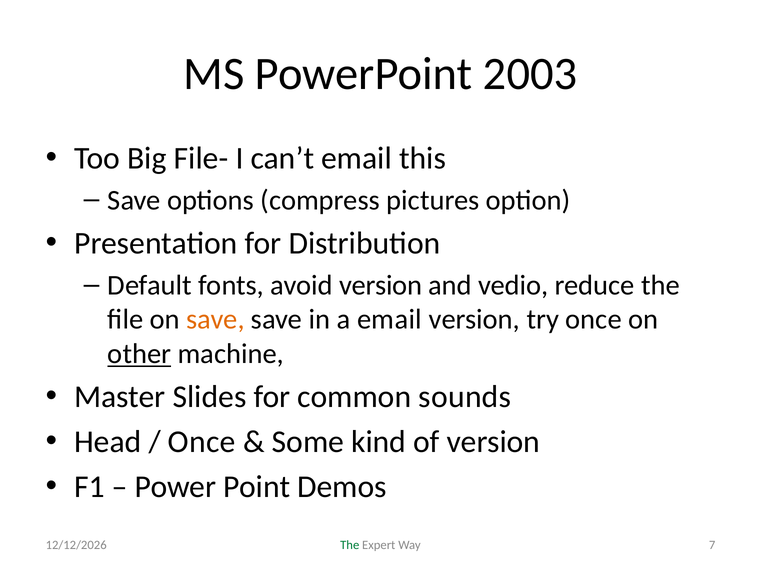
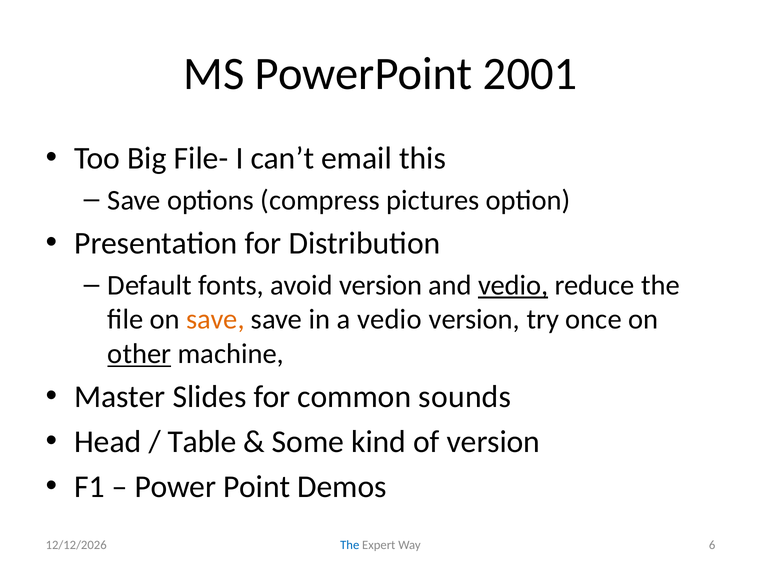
2003: 2003 -> 2001
vedio at (513, 285) underline: none -> present
a email: email -> vedio
Once at (202, 442): Once -> Table
The at (350, 545) colour: green -> blue
7: 7 -> 6
